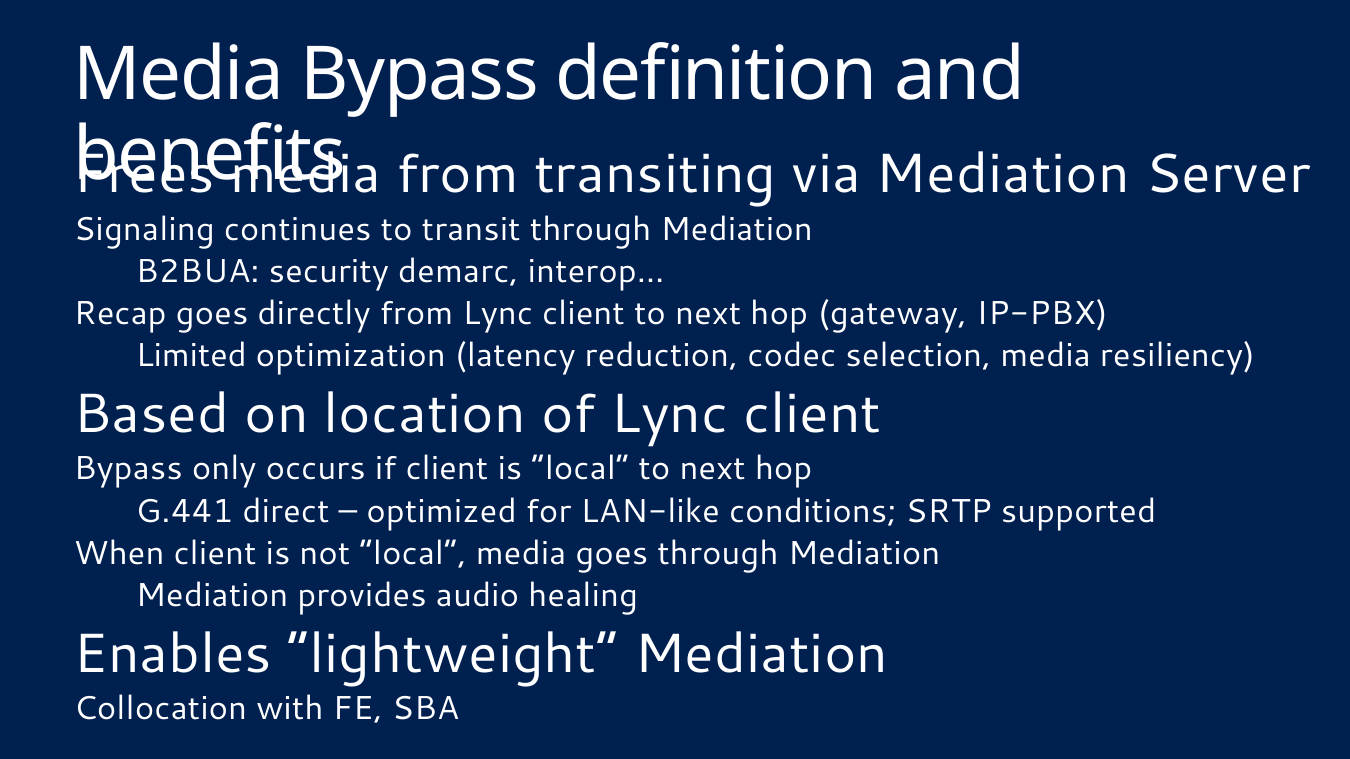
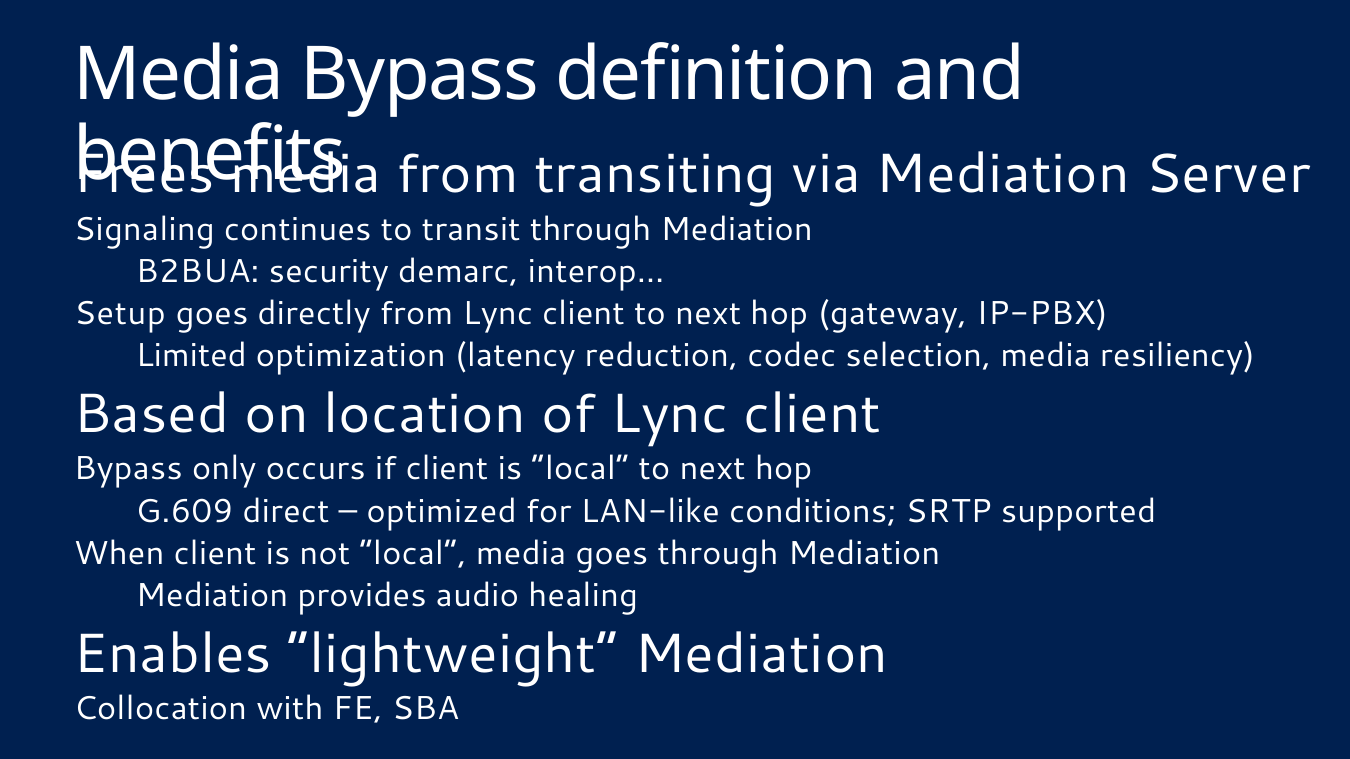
Recap: Recap -> Setup
G.441: G.441 -> G.609
